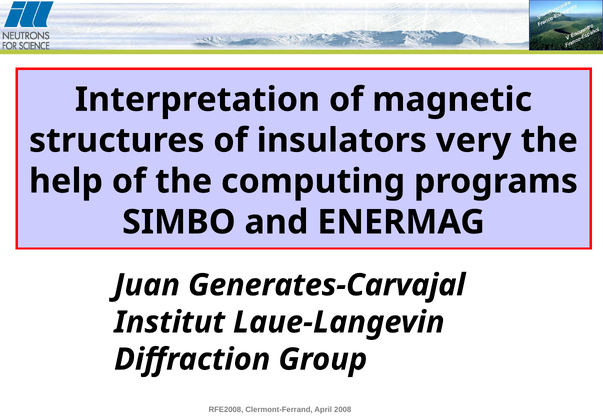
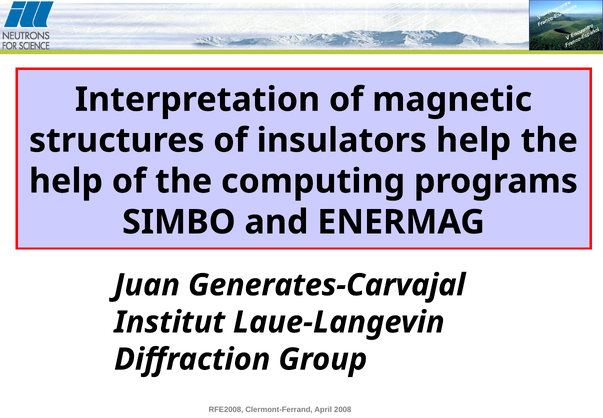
insulators very: very -> help
